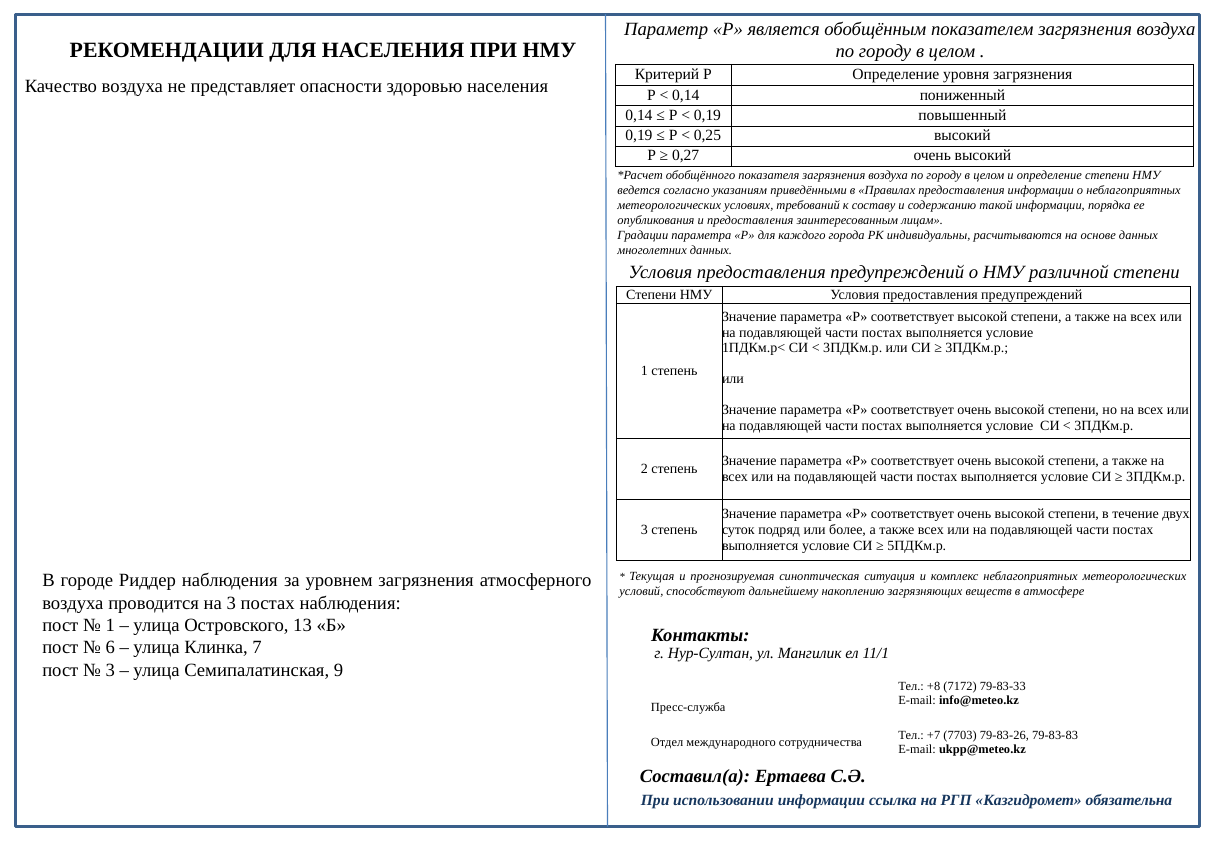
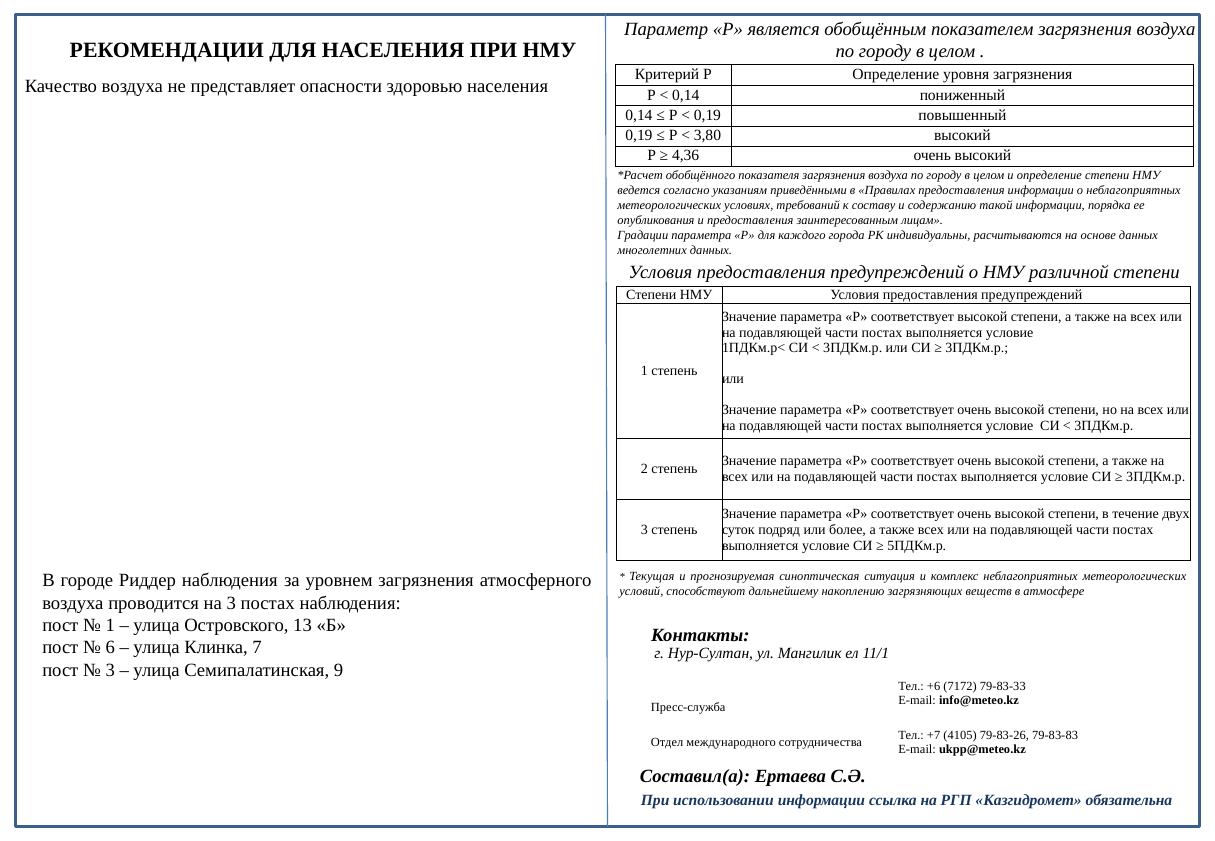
0,25: 0,25 -> 3,80
0,27: 0,27 -> 4,36
+8: +8 -> +6
7703: 7703 -> 4105
